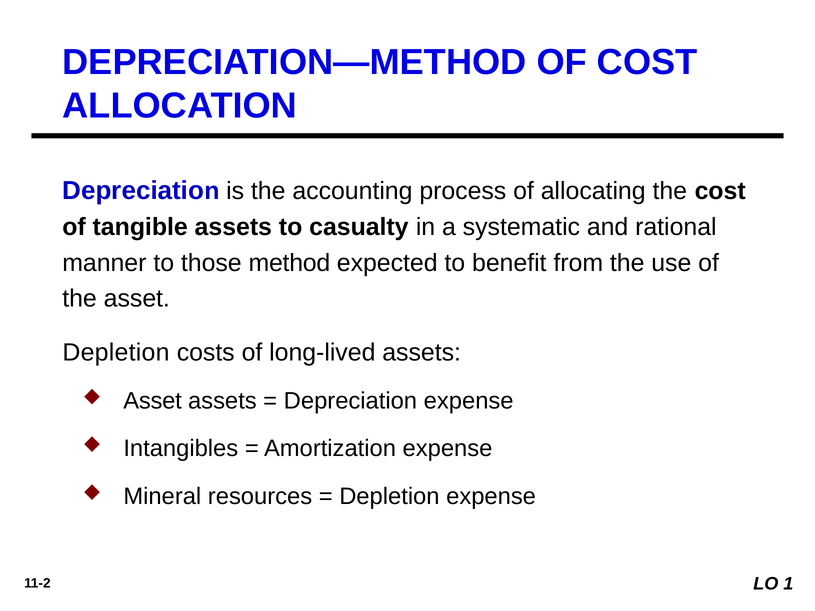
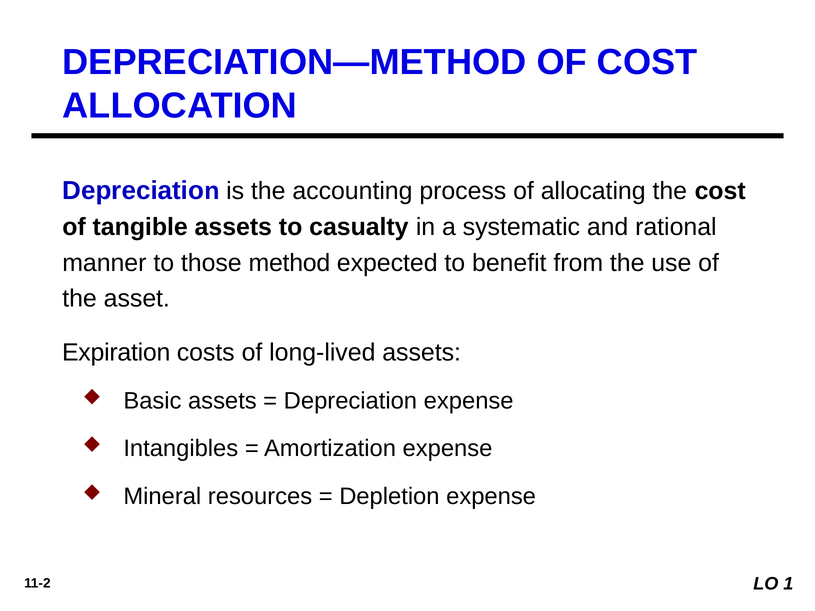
Depletion at (116, 353): Depletion -> Expiration
Asset at (153, 401): Asset -> Basic
